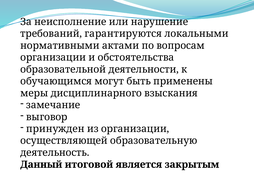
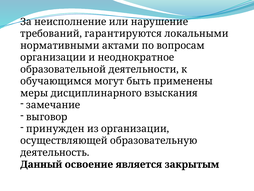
обстоятельства: обстоятельства -> неоднократное
итоговой: итоговой -> освоение
